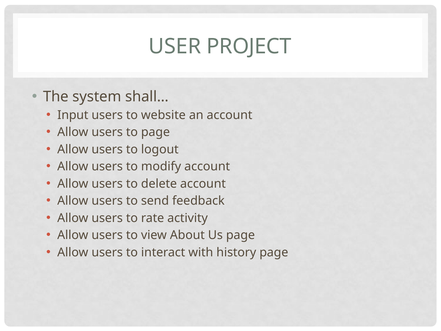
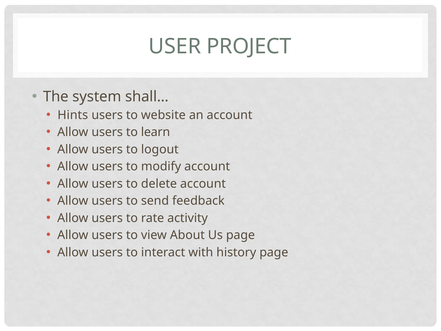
Input: Input -> Hints
to page: page -> learn
